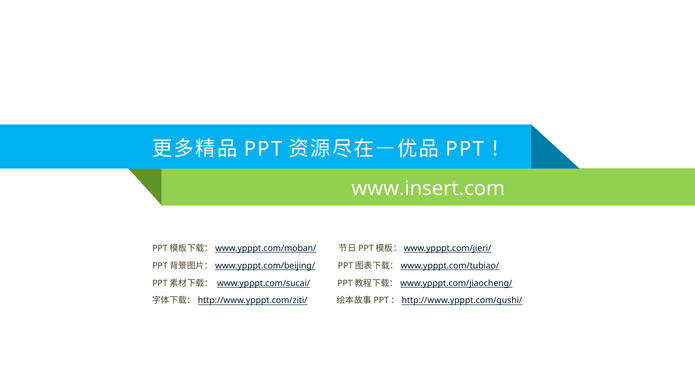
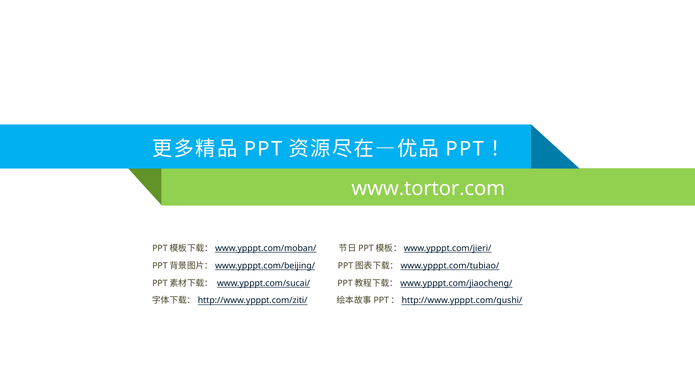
www.insert.com: www.insert.com -> www.tortor.com
